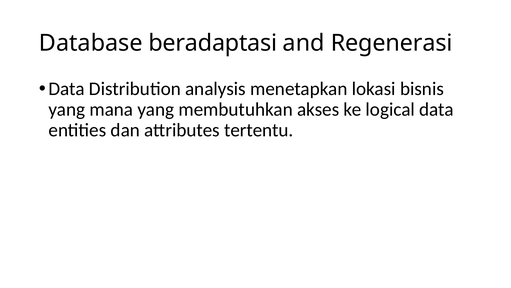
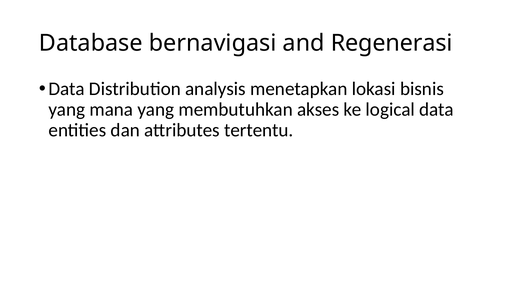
beradaptasi: beradaptasi -> bernavigasi
